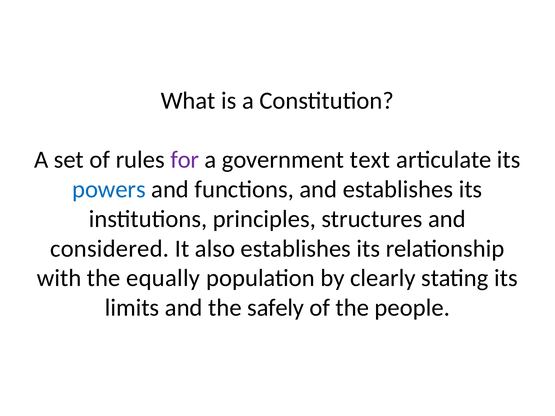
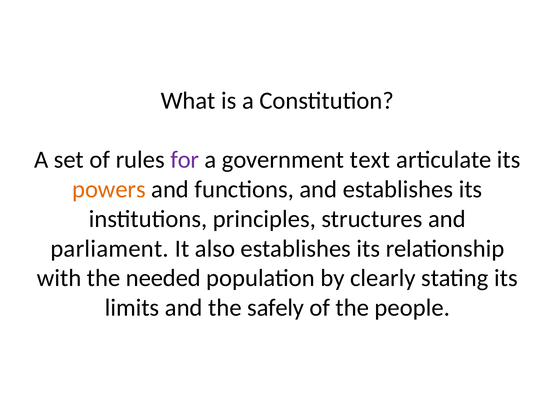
powers colour: blue -> orange
considered: considered -> parliament
equally: equally -> needed
